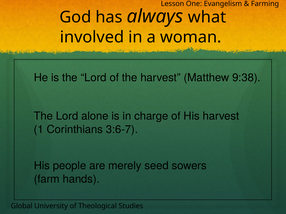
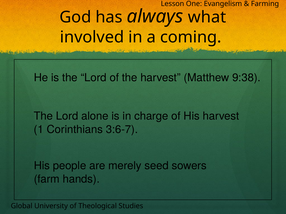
woman: woman -> coming
